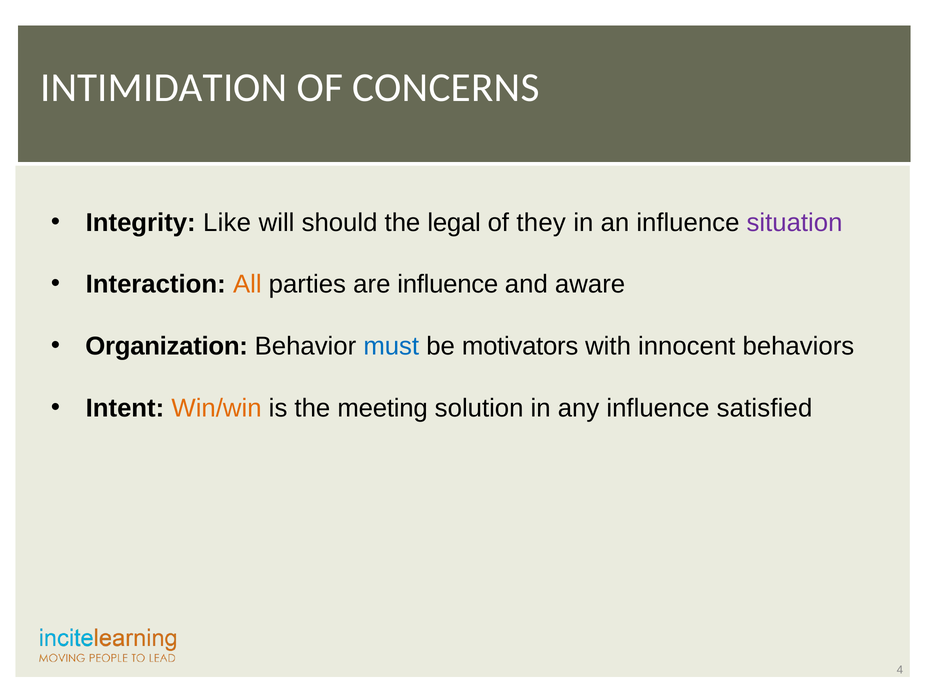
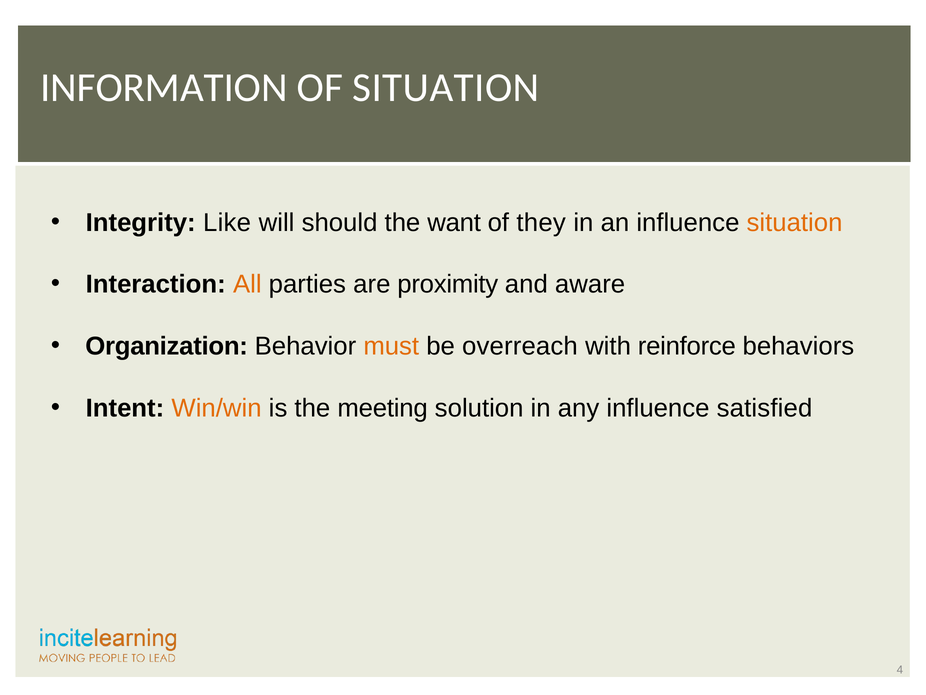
INTIMIDATION: INTIMIDATION -> INFORMATION
OF CONCERNS: CONCERNS -> SITUATION
legal: legal -> want
situation at (795, 222) colour: purple -> orange
are influence: influence -> proximity
must colour: blue -> orange
motivators: motivators -> overreach
innocent: innocent -> reinforce
